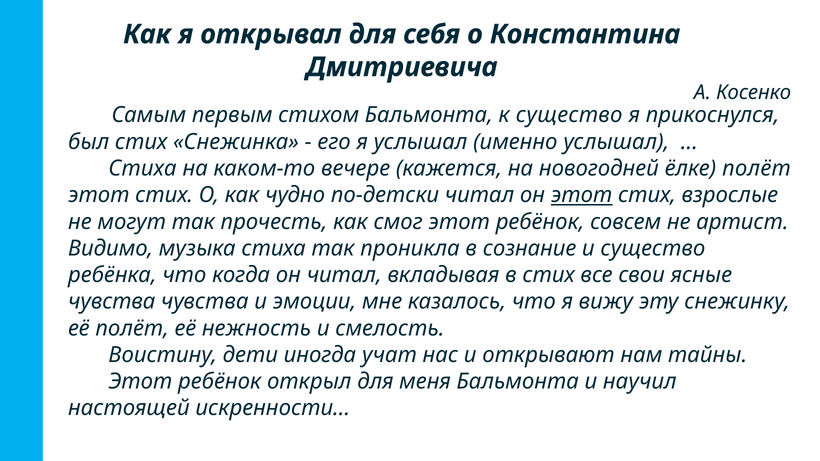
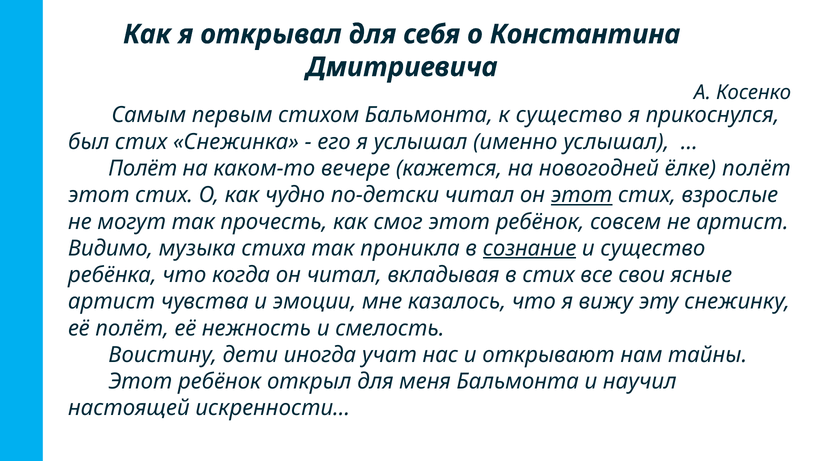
Стиха at (143, 169): Стиха -> Полёт
сознание underline: none -> present
чувства at (112, 302): чувства -> артист
